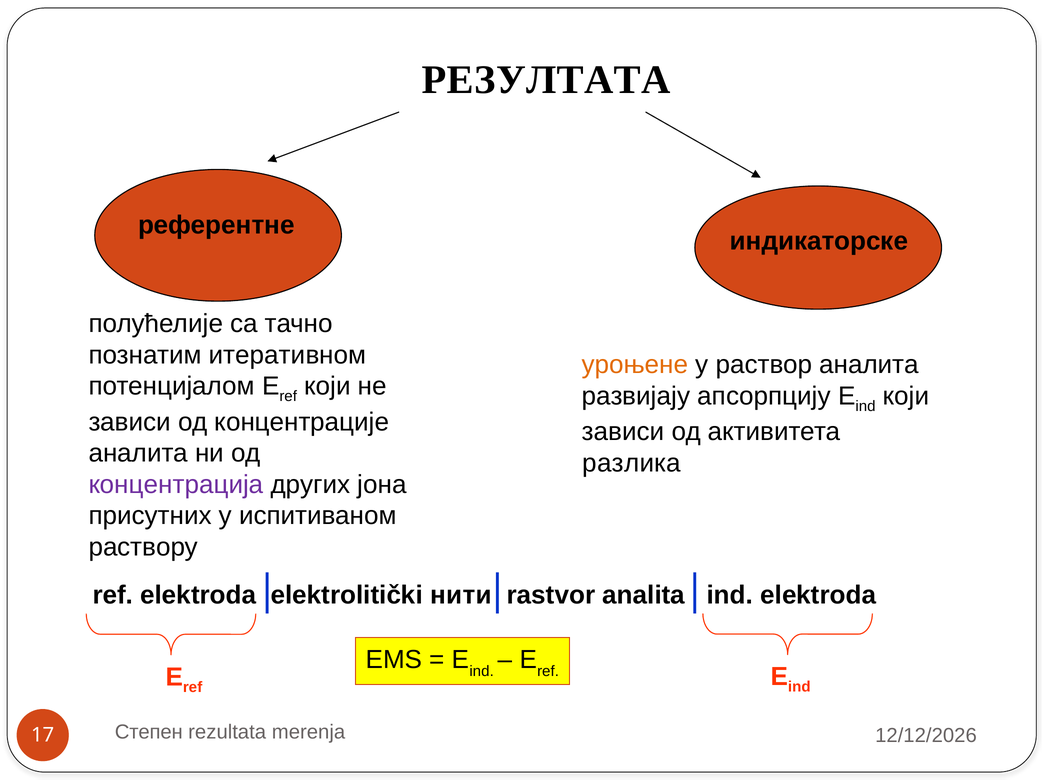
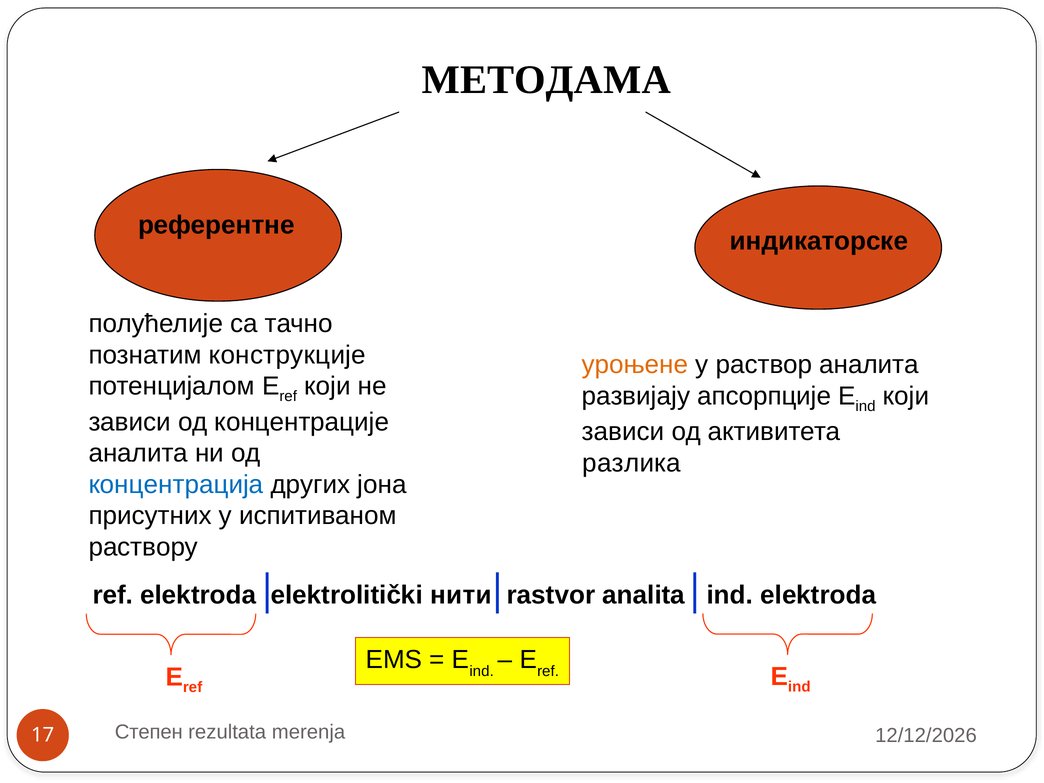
РЕЗУЛТАТА: РЕЗУЛТАТА -> МЕТОДАМА
итеративном: итеративном -> конструкције
апсорпцију: апсорпцију -> апсорпције
концентрација colour: purple -> blue
